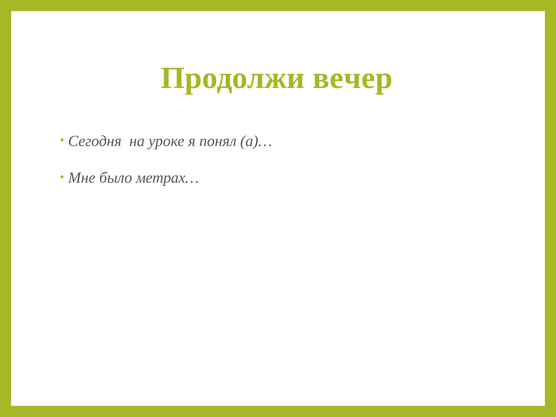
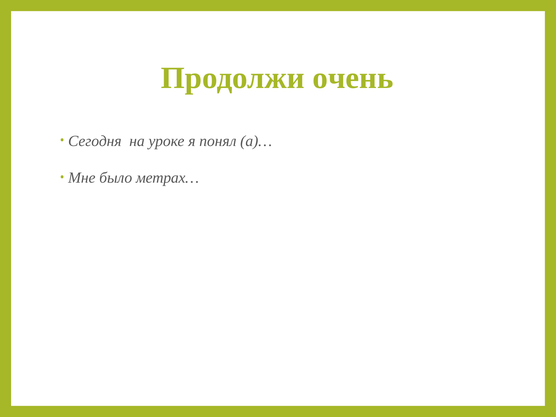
вечер: вечер -> очень
